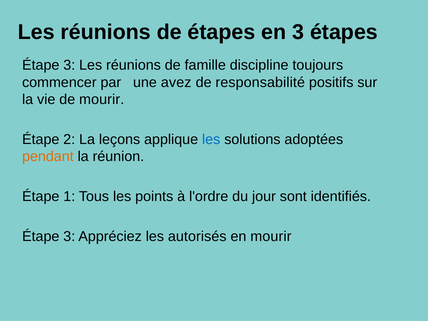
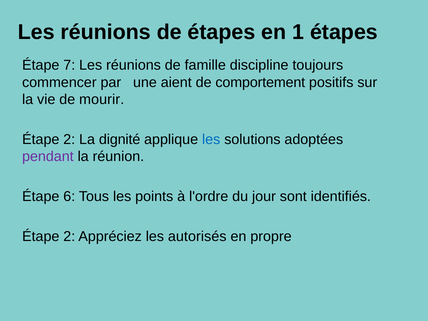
en 3: 3 -> 1
3 at (69, 65): 3 -> 7
avez: avez -> aient
responsabilité: responsabilité -> comportement
leçons: leçons -> dignité
pendant colour: orange -> purple
1: 1 -> 6
3 at (69, 236): 3 -> 2
en mourir: mourir -> propre
